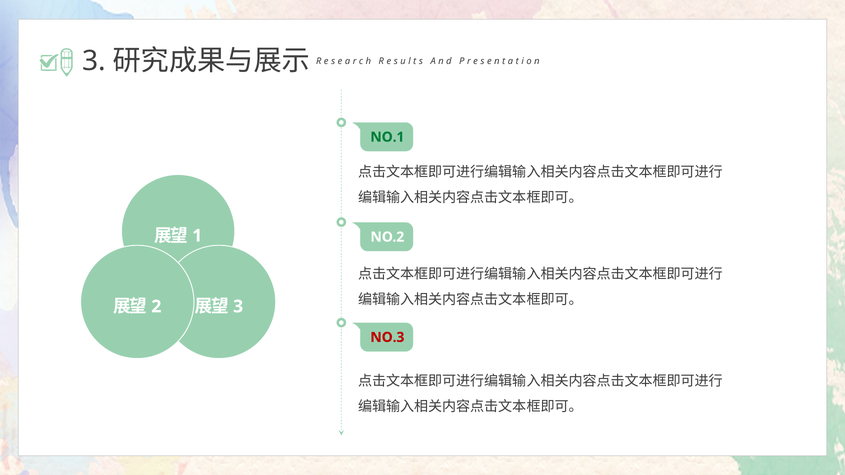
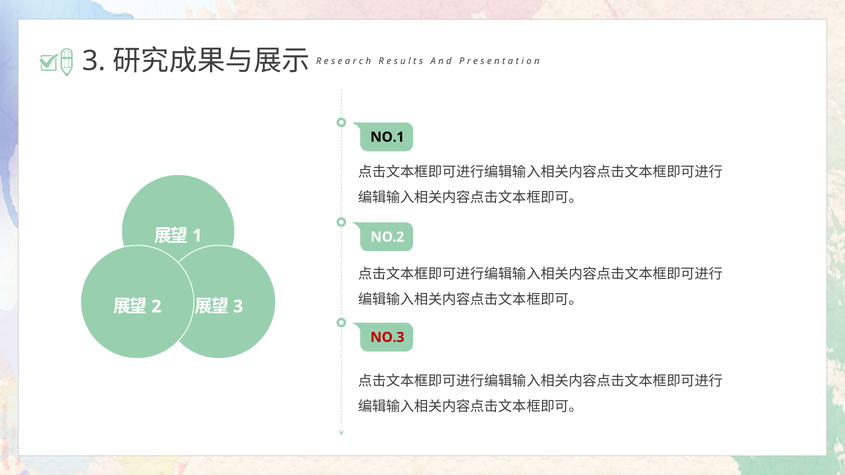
NO.1 colour: green -> black
